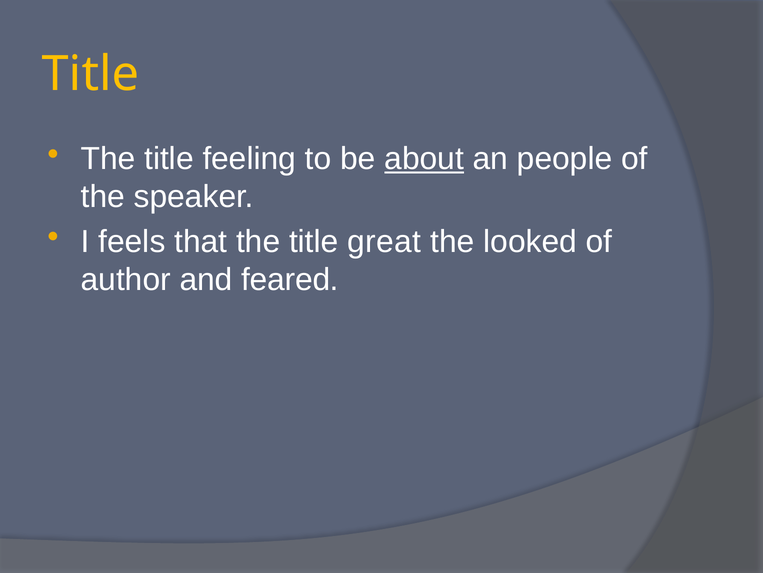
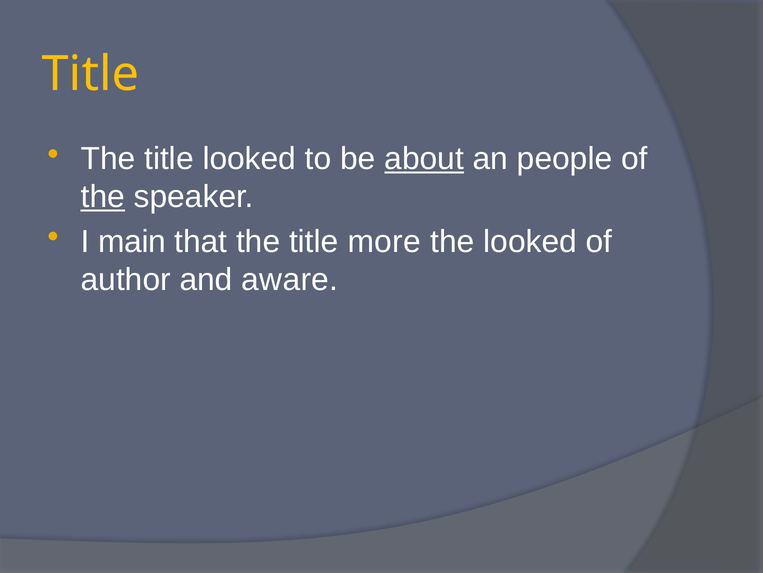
title feeling: feeling -> looked
the at (103, 197) underline: none -> present
feels: feels -> main
great: great -> more
feared: feared -> aware
